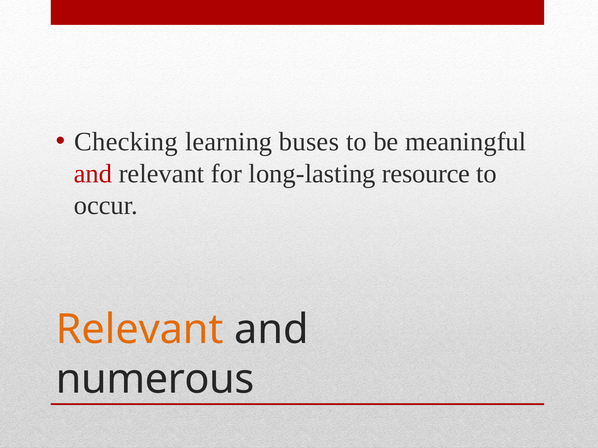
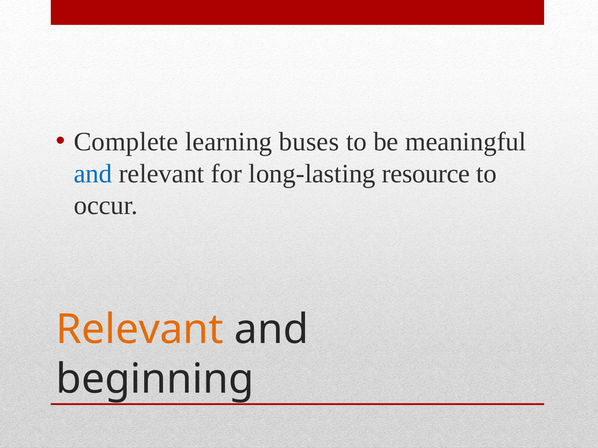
Checking: Checking -> Complete
and at (93, 174) colour: red -> blue
numerous: numerous -> beginning
